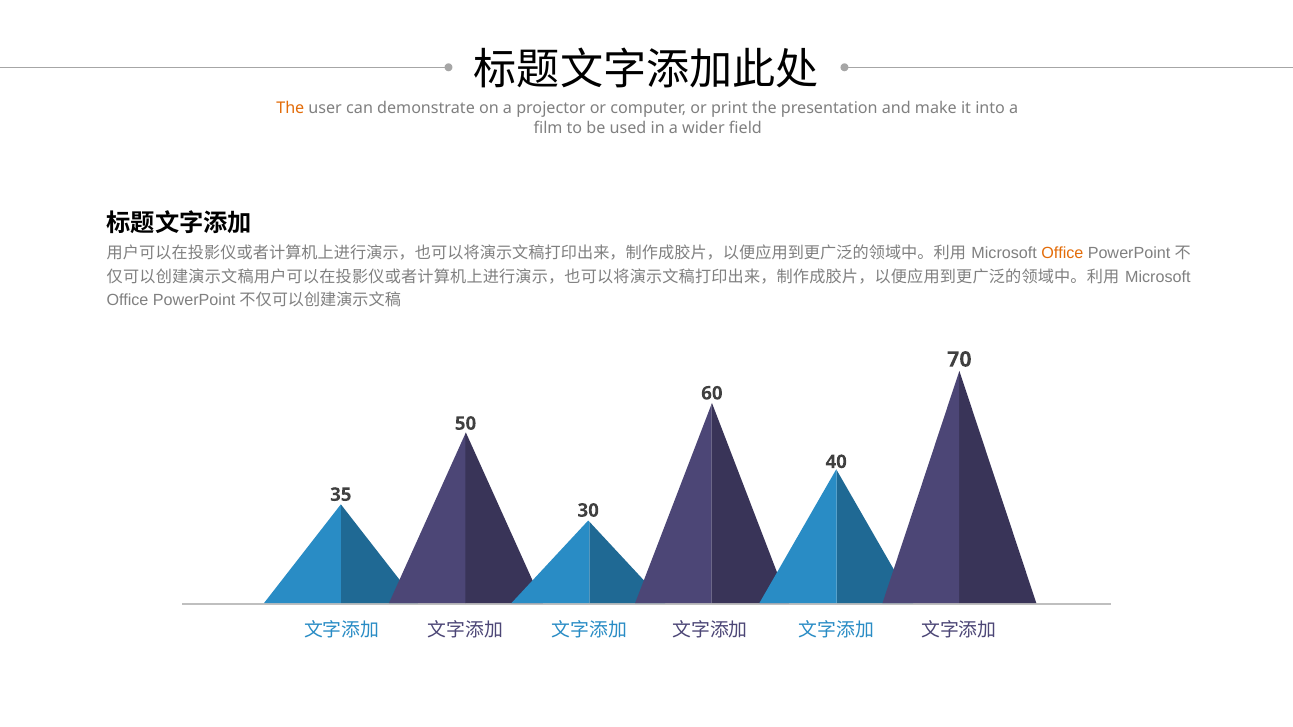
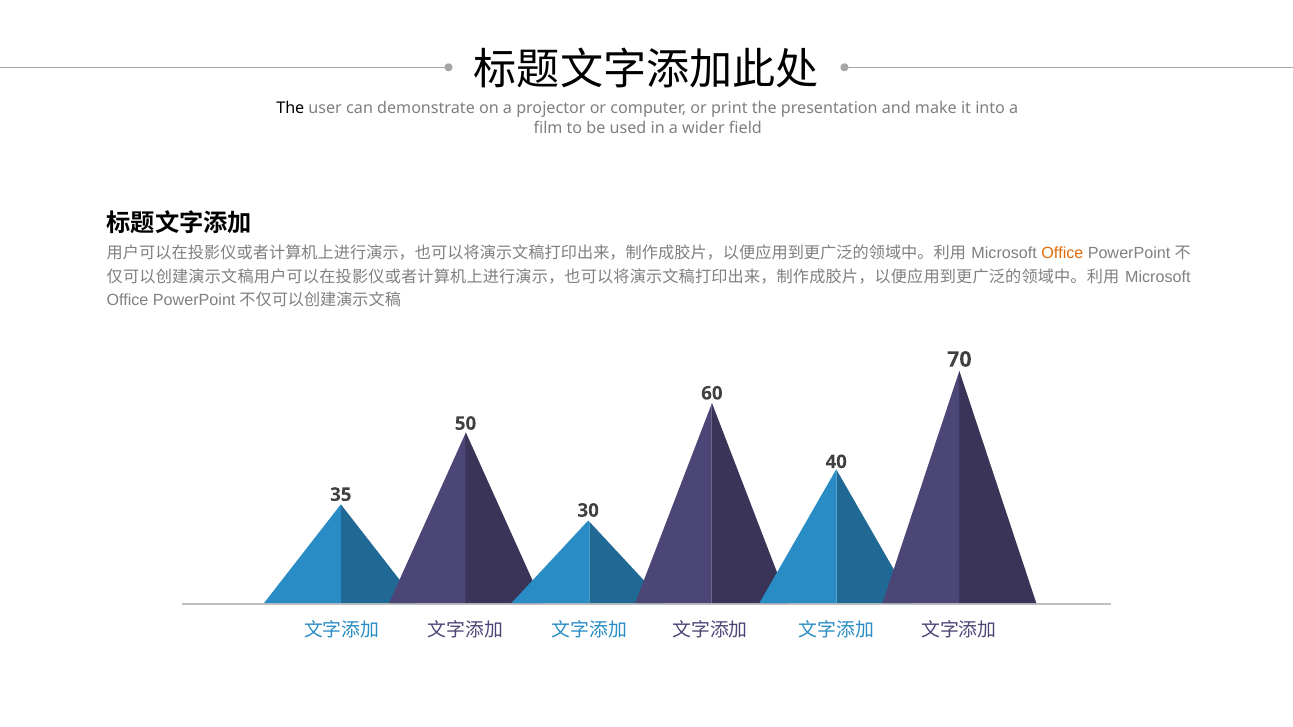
The at (290, 108) colour: orange -> black
